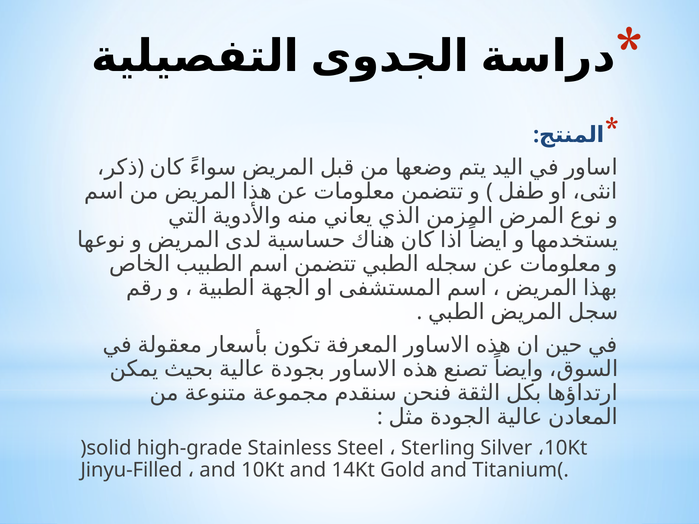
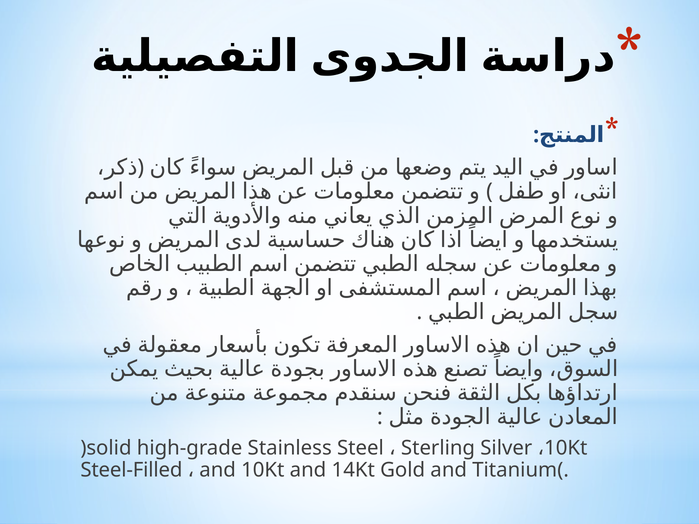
Jinyu-Filled: Jinyu-Filled -> Steel-Filled
